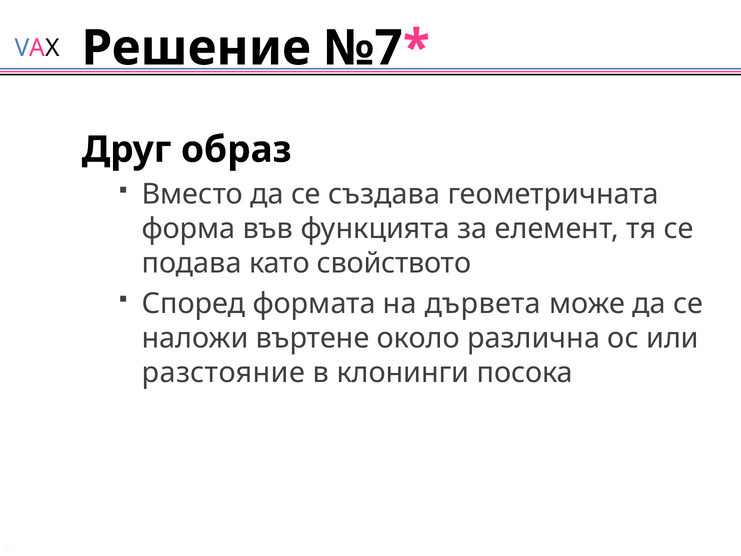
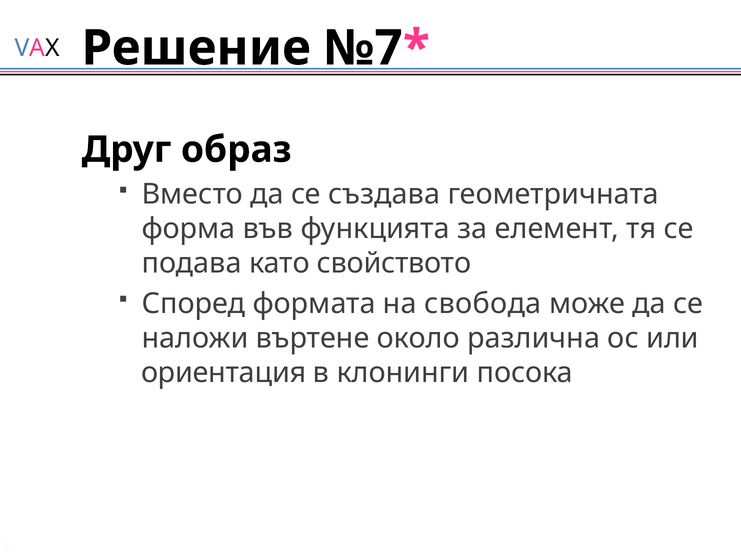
дървета: дървета -> свобода
разстояние: разстояние -> ориентация
